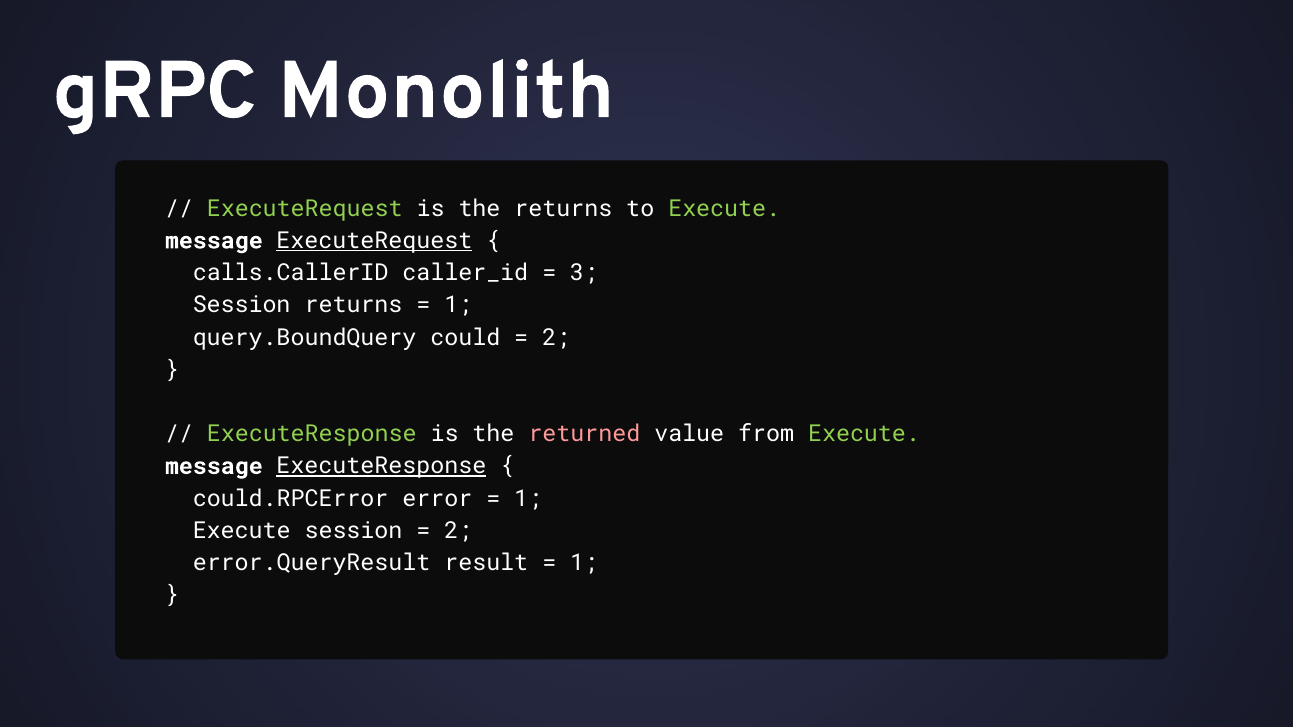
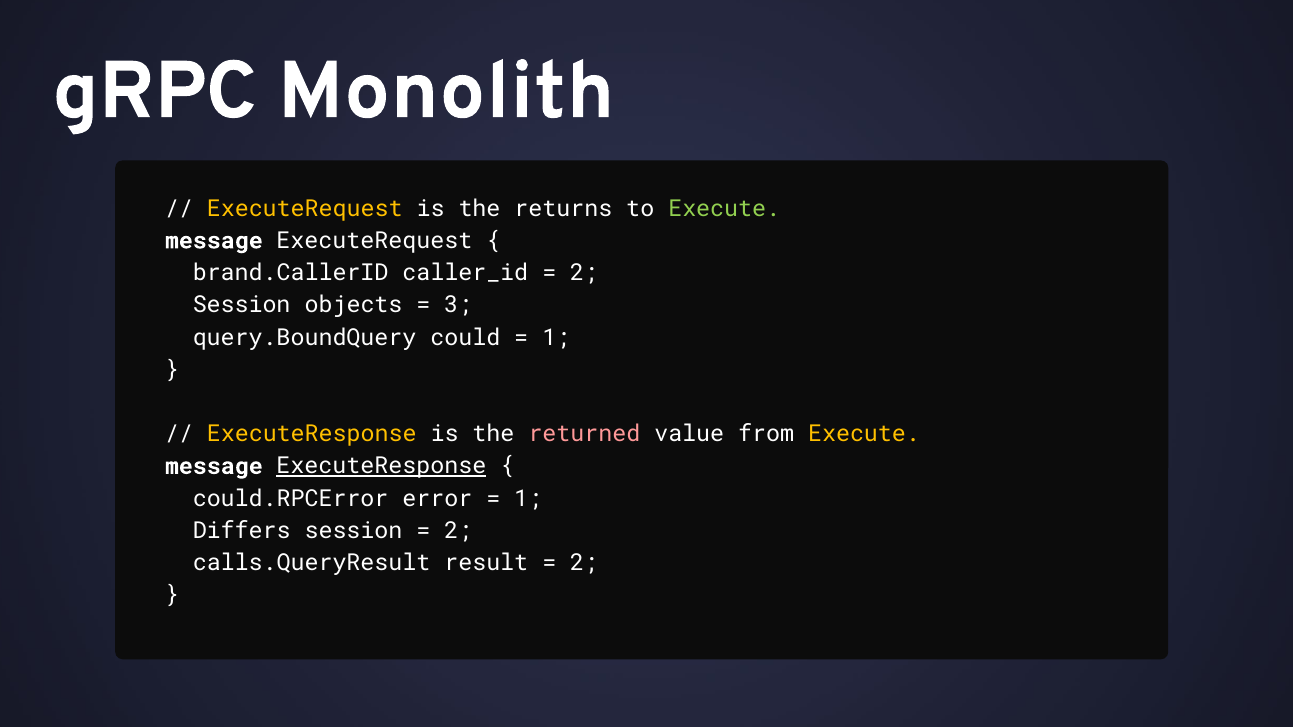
ExecuteRequest at (305, 209) colour: light green -> yellow
ExecuteRequest at (374, 241) underline: present -> none
calls.CallerID: calls.CallerID -> brand.CallerID
3 at (584, 273): 3 -> 2
Session returns: returns -> objects
1 at (458, 305): 1 -> 3
2 at (556, 337): 2 -> 1
ExecuteResponse at (312, 434) colour: light green -> yellow
Execute at (864, 434) colour: light green -> yellow
Execute at (242, 531): Execute -> Differs
error.QueryResult: error.QueryResult -> calls.QueryResult
1 at (584, 563): 1 -> 2
